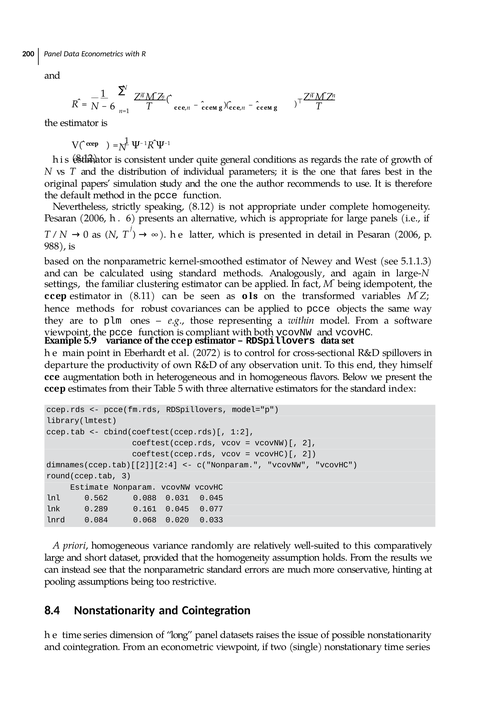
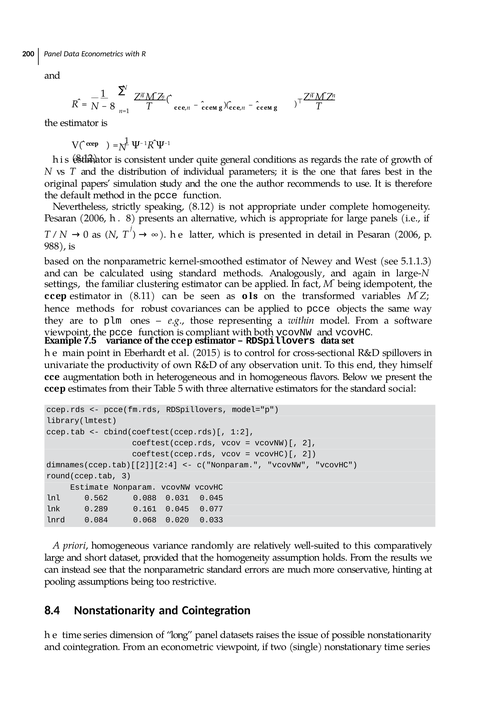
6 at (113, 106): 6 -> 8
h 6: 6 -> 8
5.9: 5.9 -> 7.5
2072: 2072 -> 2015
departure: departure -> univariate
index: index -> social
